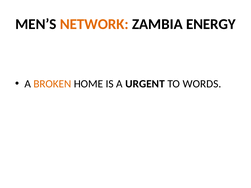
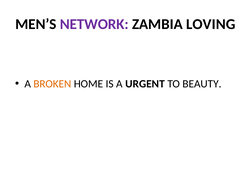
NETWORK colour: orange -> purple
ENERGY: ENERGY -> LOVING
WORDS: WORDS -> BEAUTY
